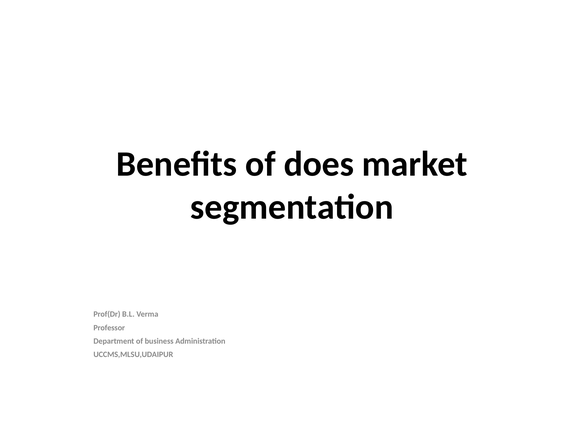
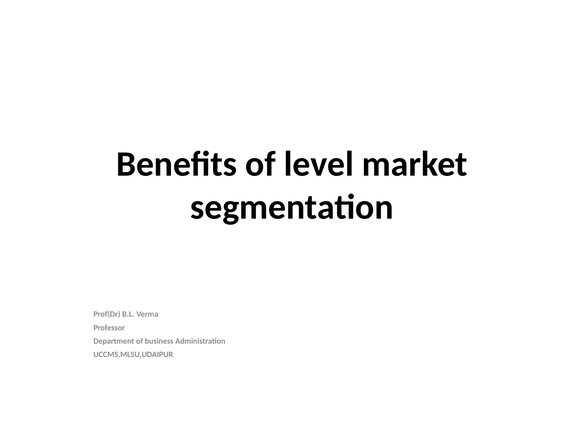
does: does -> level
